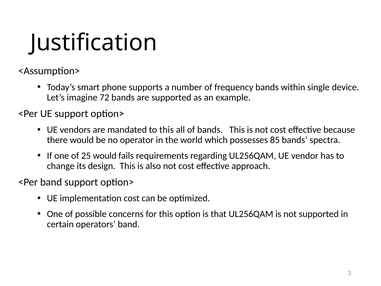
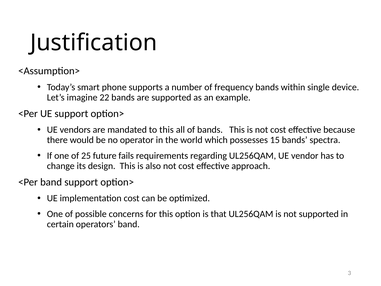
72: 72 -> 22
85: 85 -> 15
25 would: would -> future
